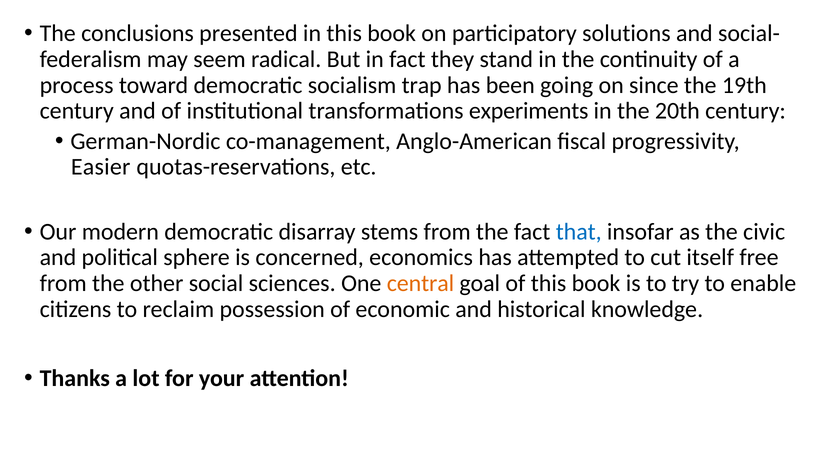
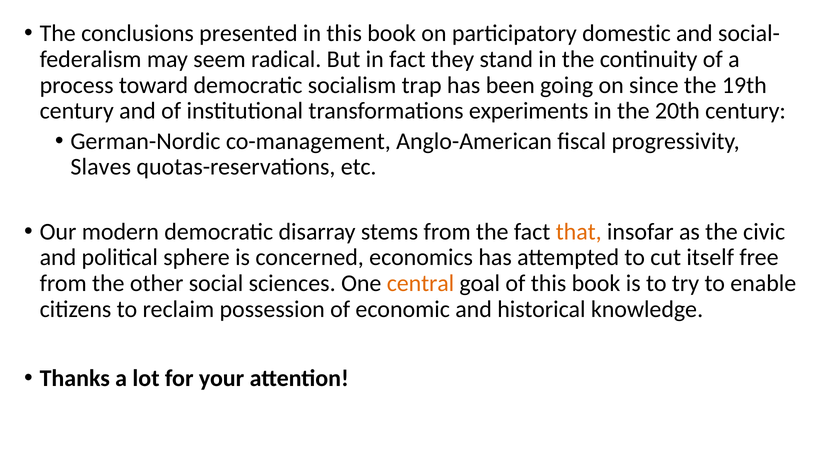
solutions: solutions -> domestic
Easier: Easier -> Slaves
that colour: blue -> orange
